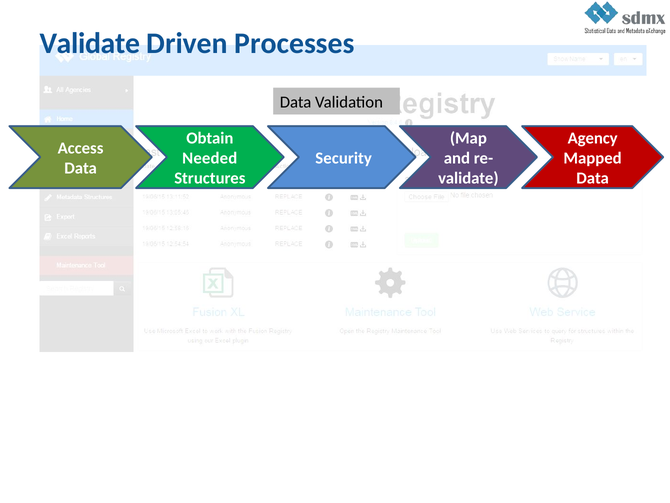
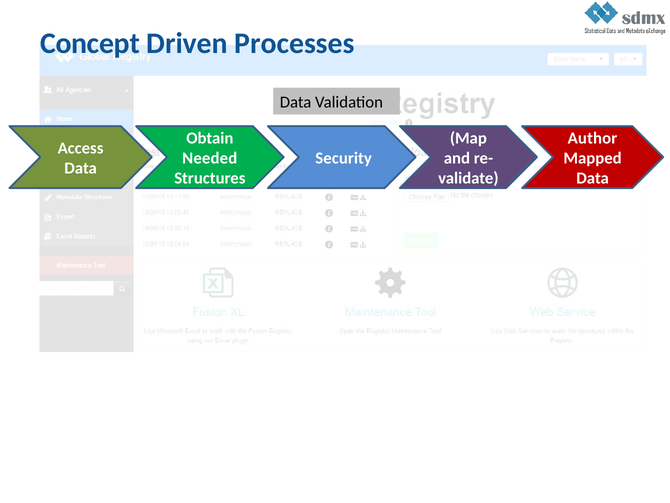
Validate at (90, 43): Validate -> Concept
Agency: Agency -> Author
